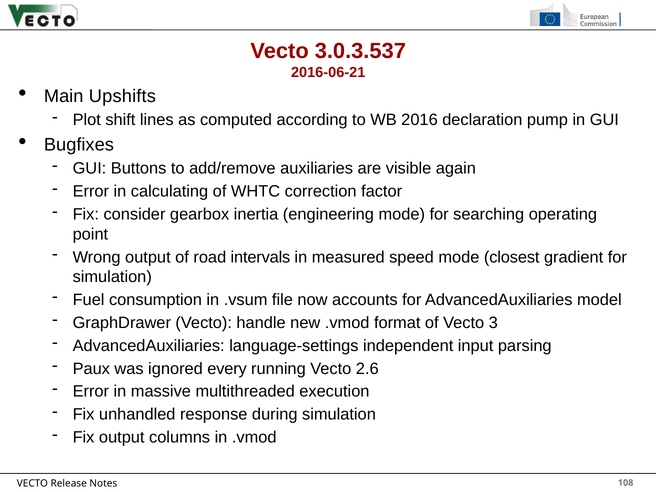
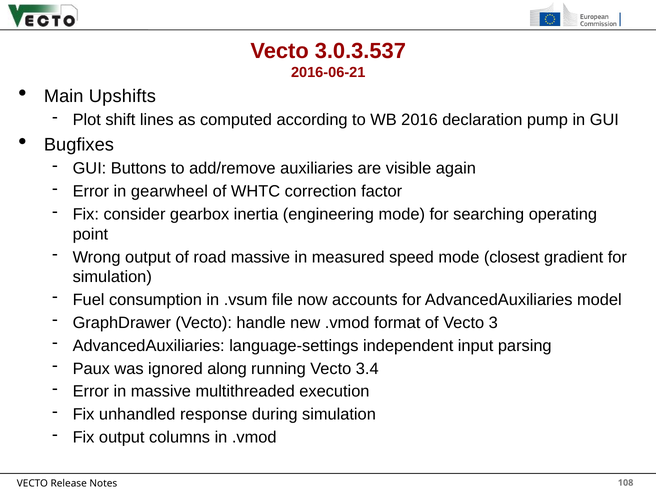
calculating: calculating -> gearwheel
road intervals: intervals -> massive
every: every -> along
2.6: 2.6 -> 3.4
